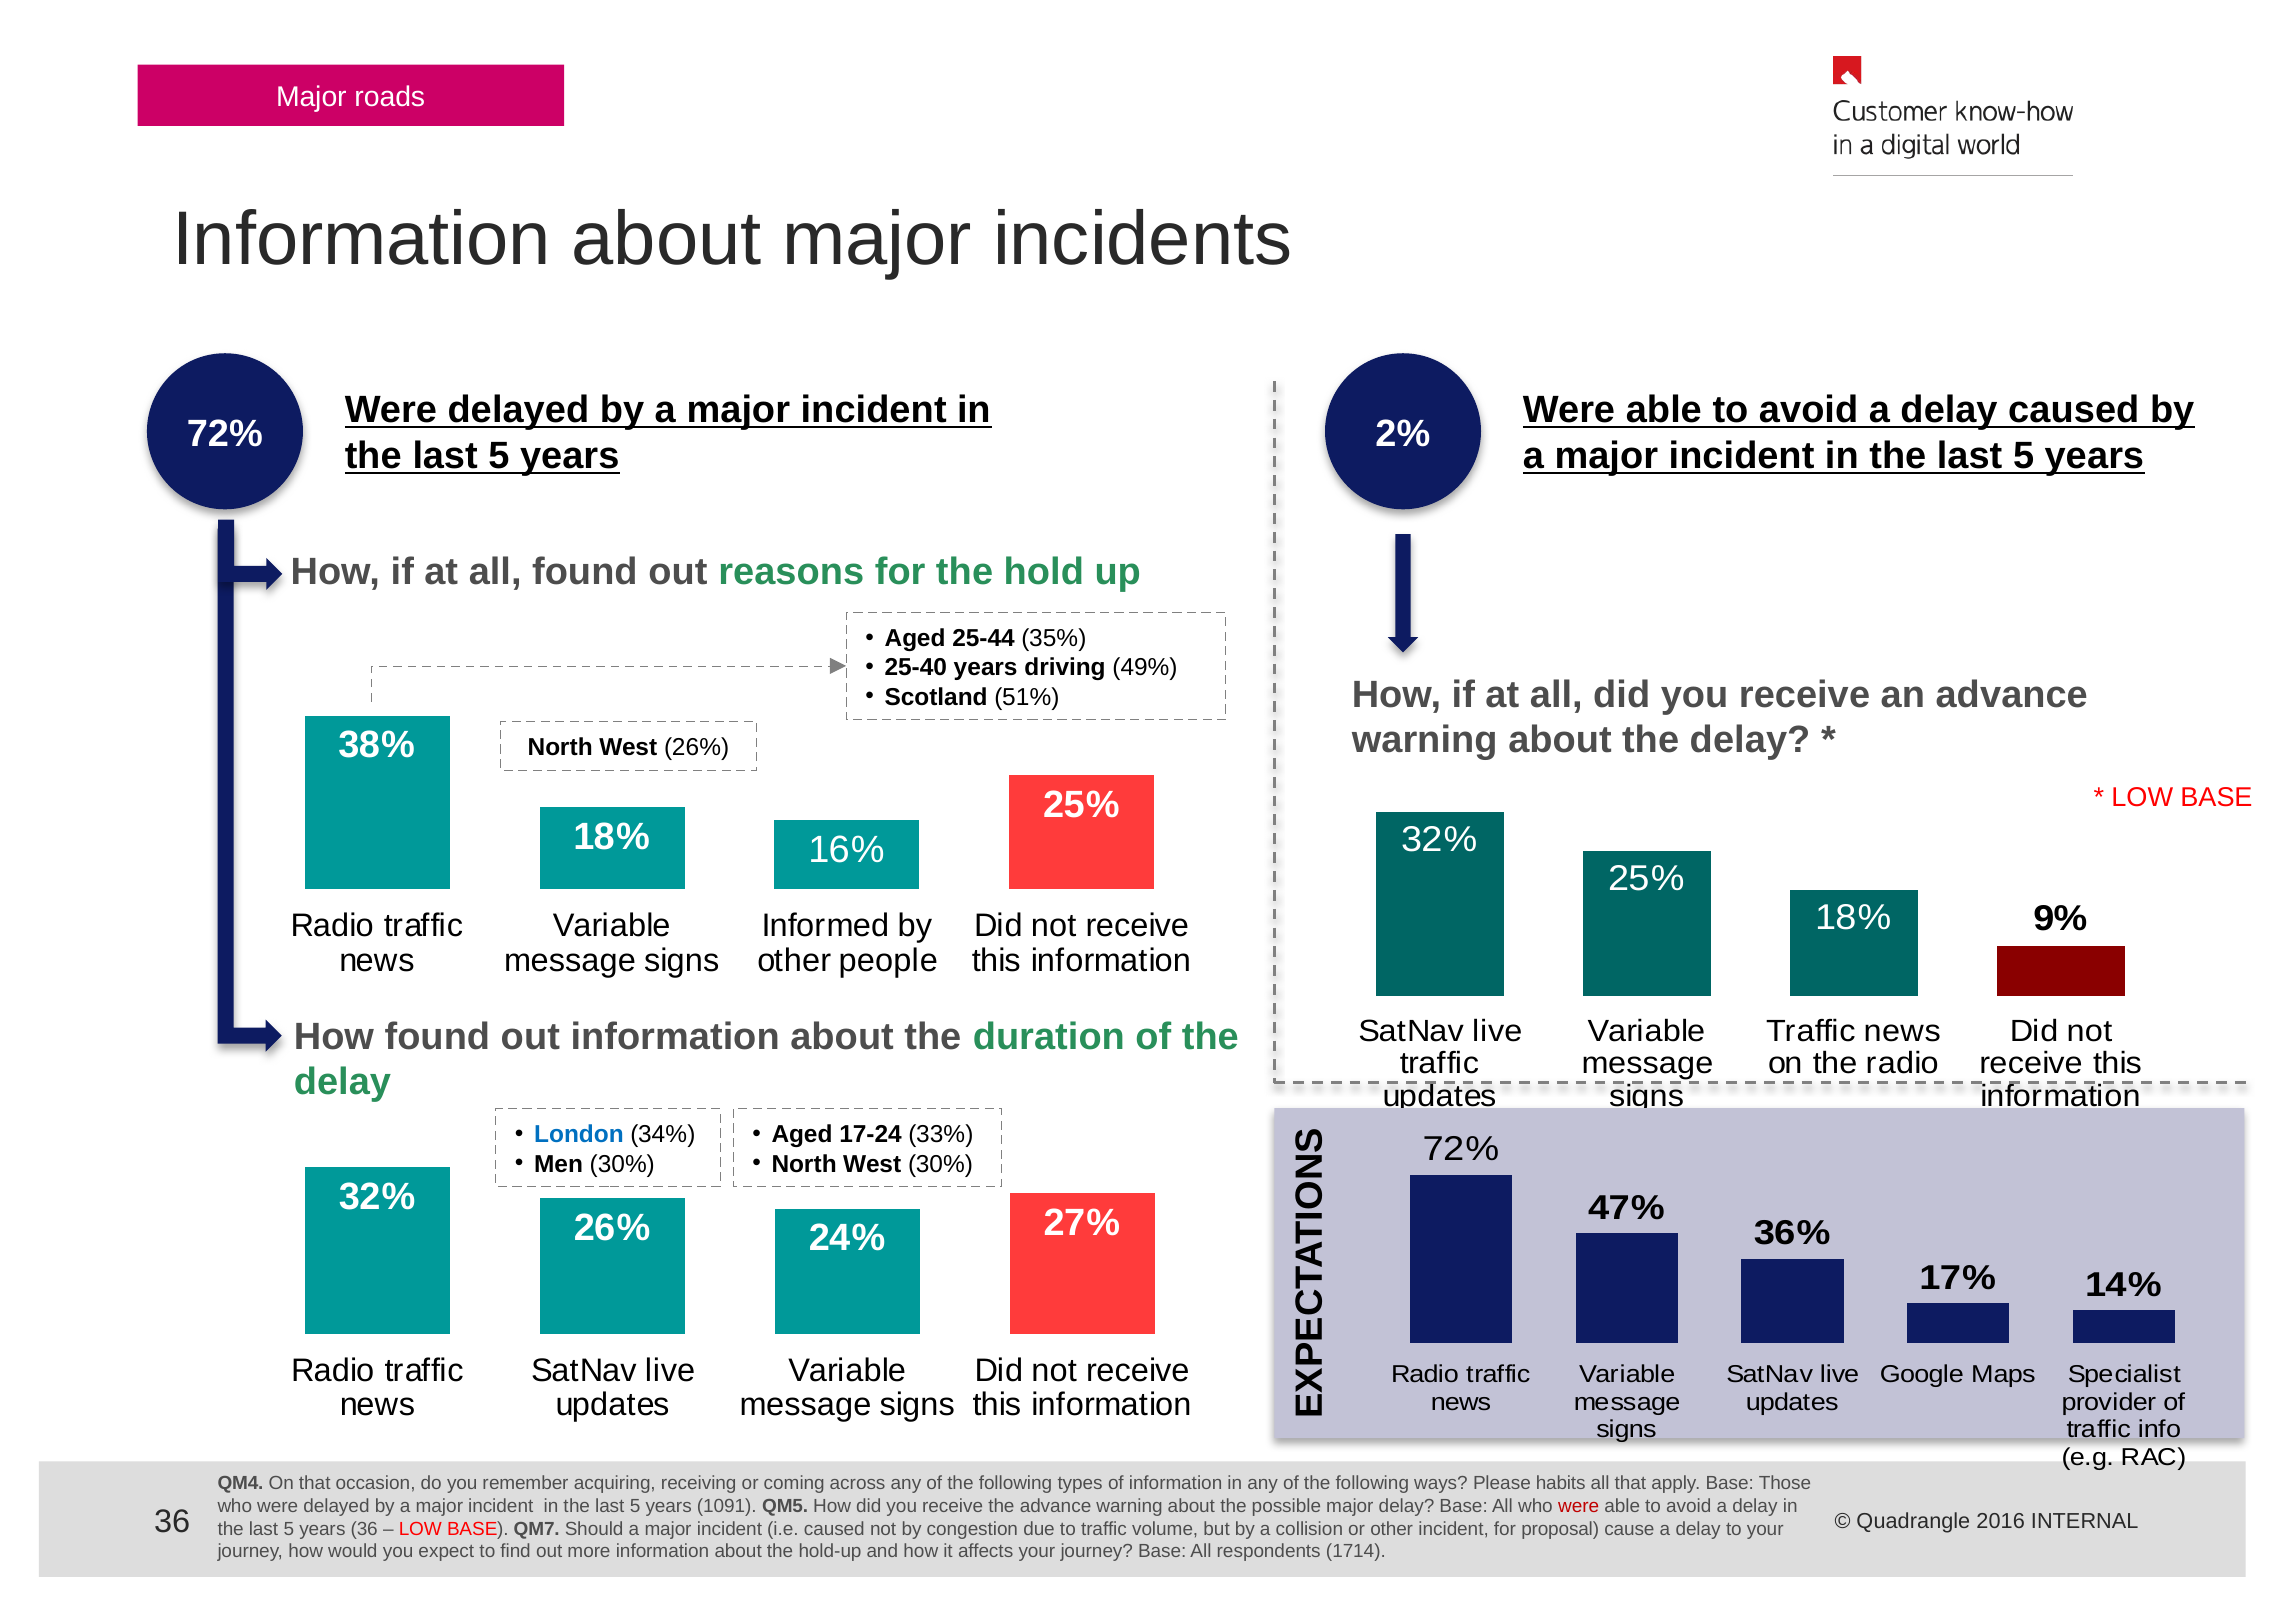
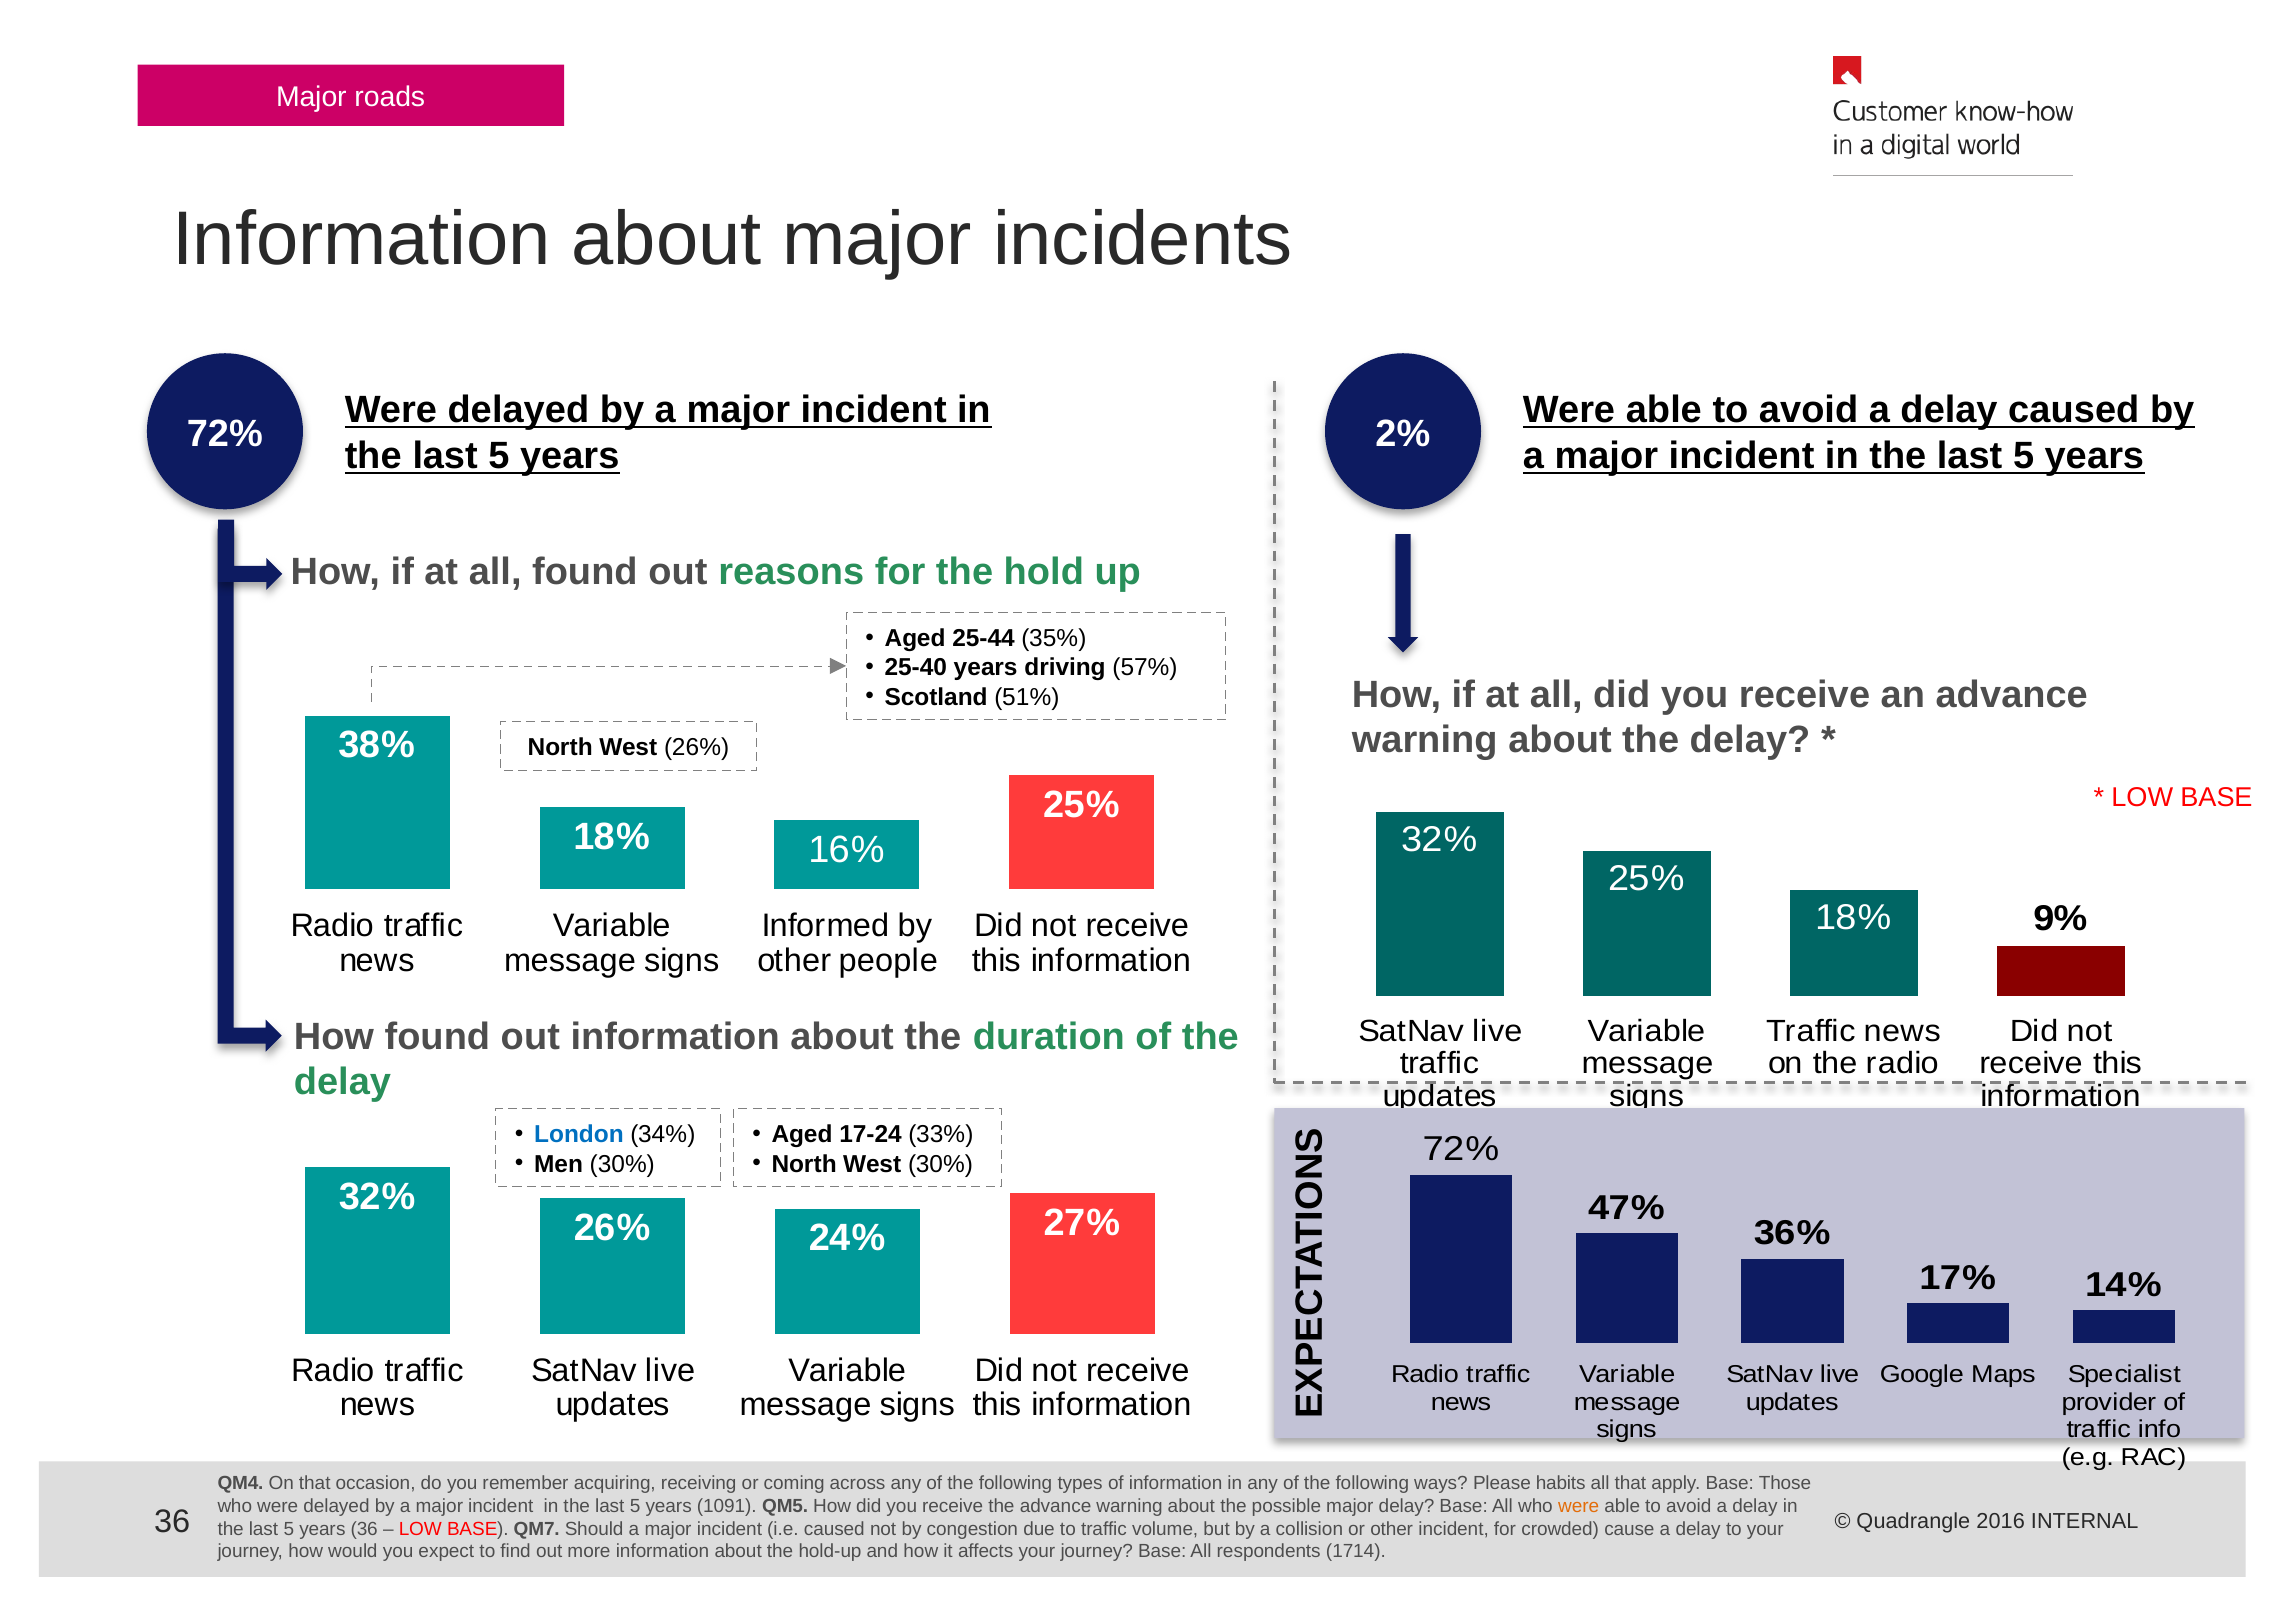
49%: 49% -> 57%
were at (1579, 1505) colour: red -> orange
proposal: proposal -> crowded
